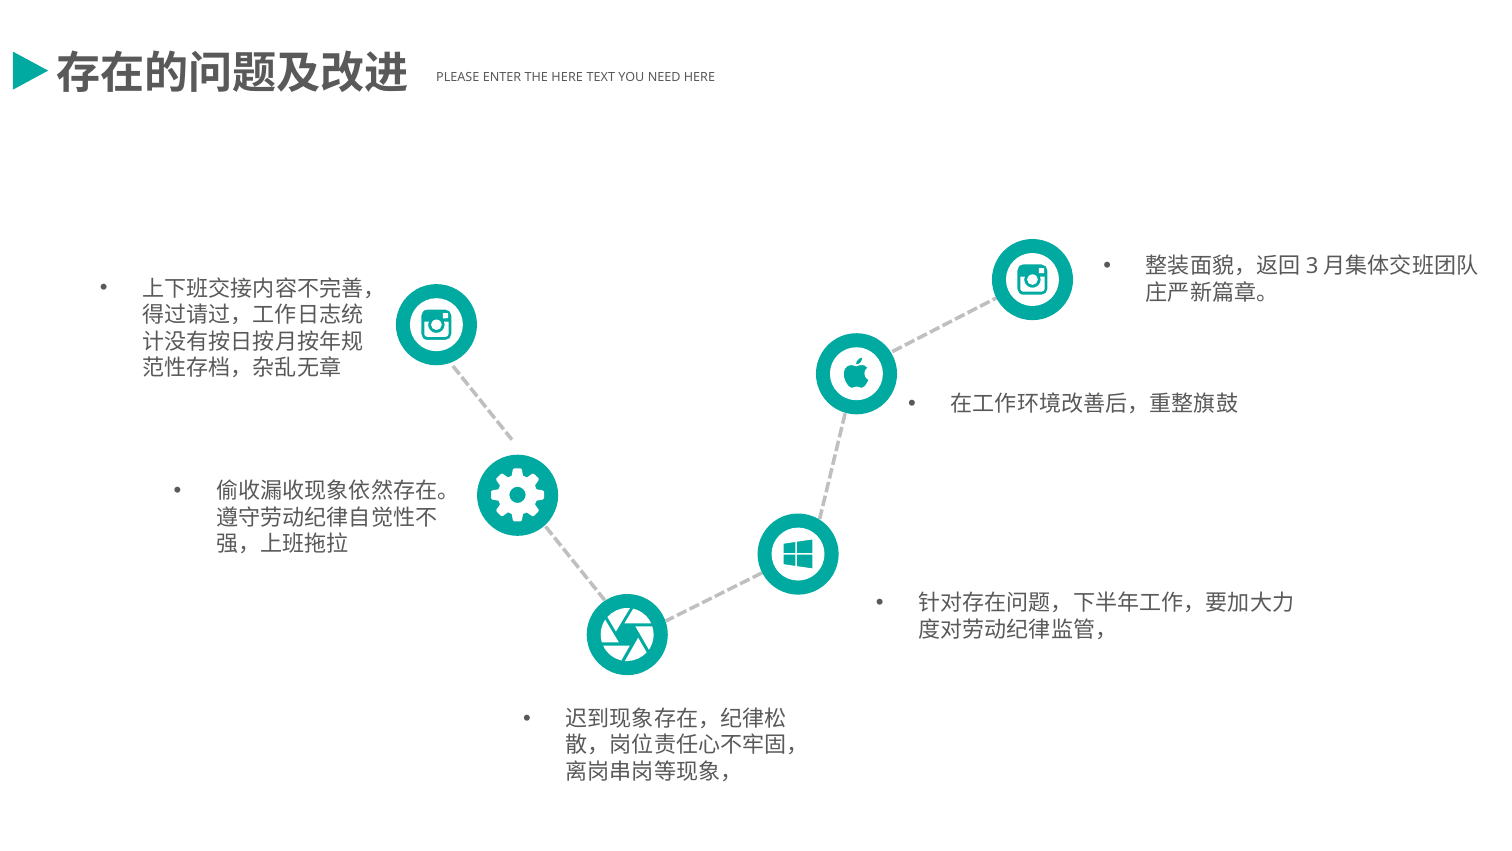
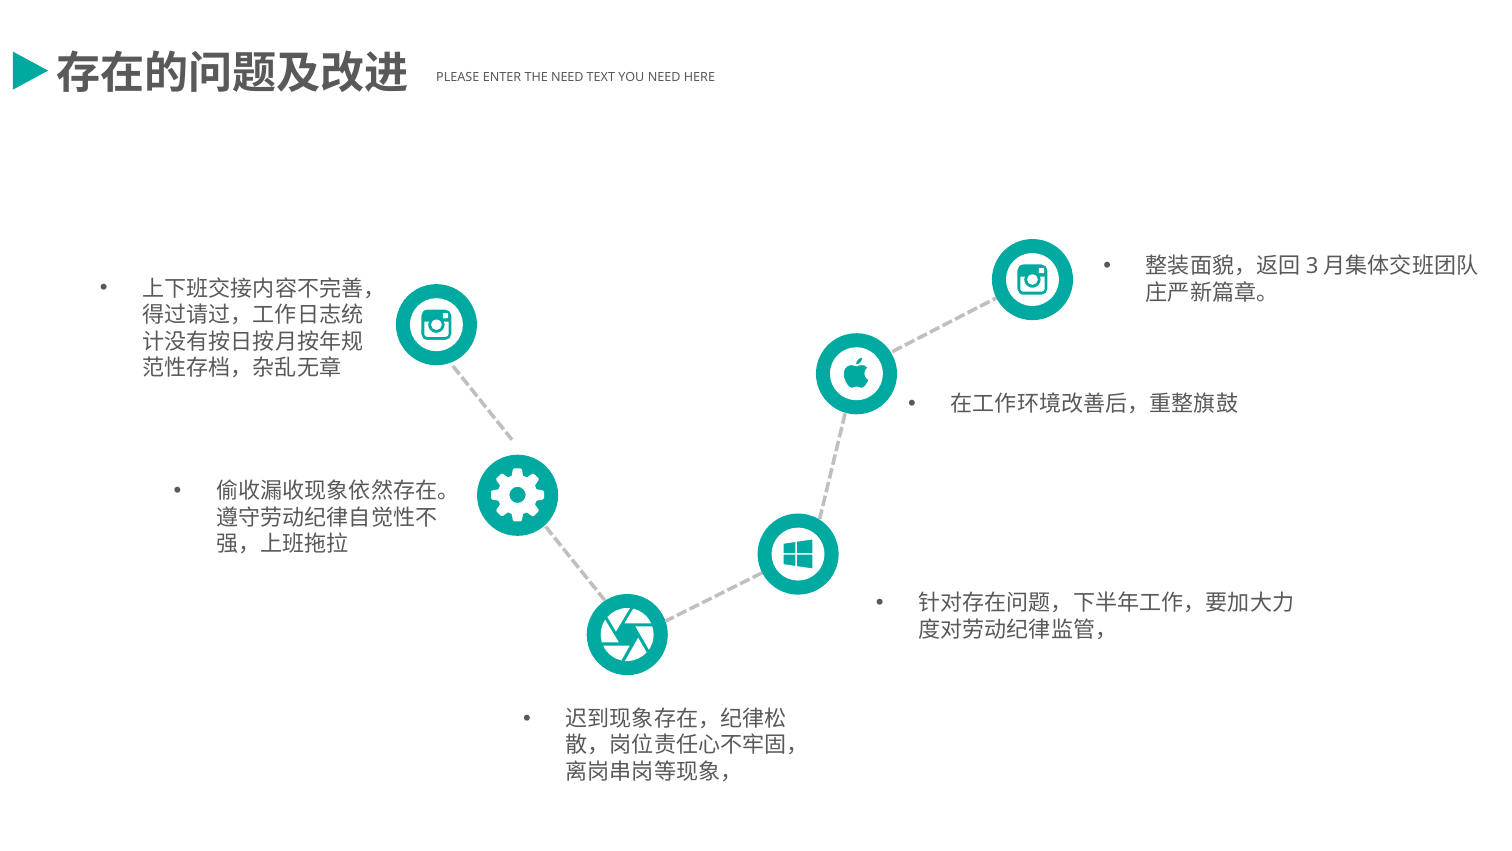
THE HERE: HERE -> NEED
